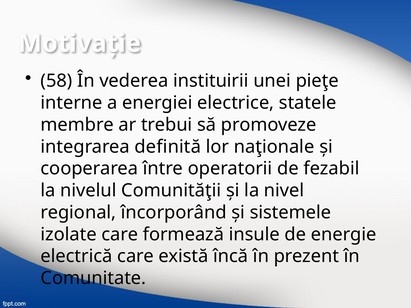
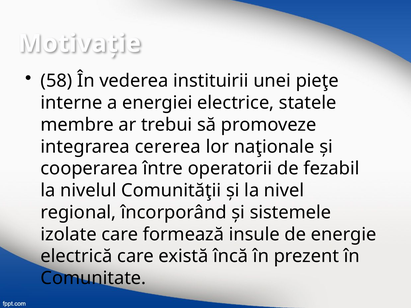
definită: definită -> cererea
